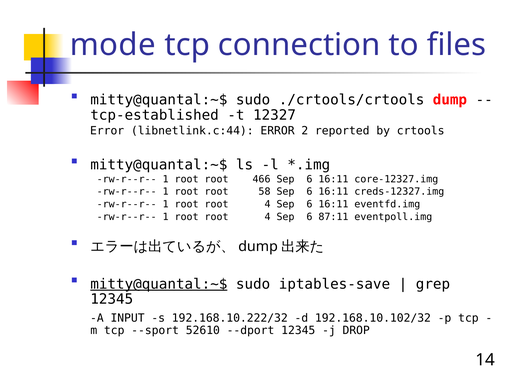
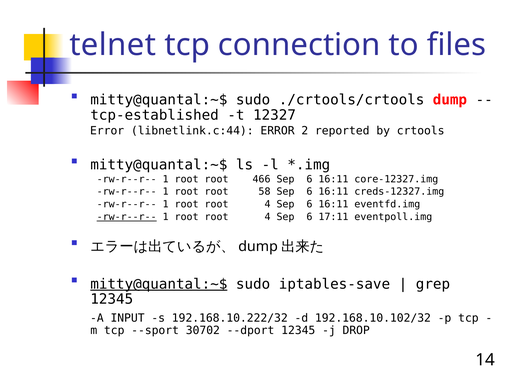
mode: mode -> telnet
rw-r--r-- at (127, 217) underline: none -> present
87:11: 87:11 -> 17:11
52610: 52610 -> 30702
